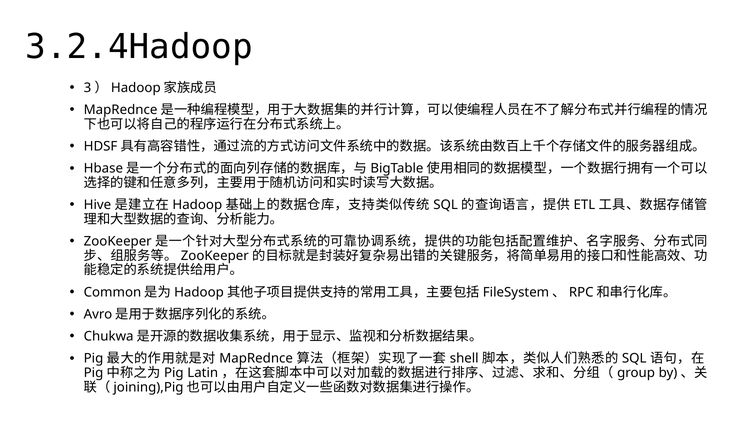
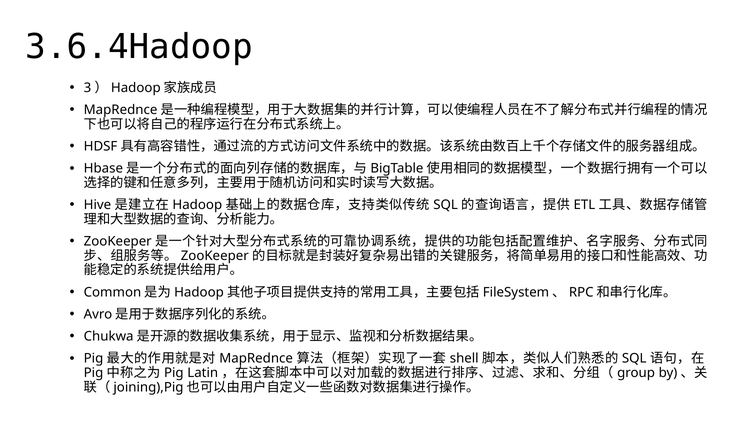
3.2.4Hadoop: 3.2.4Hadoop -> 3.6.4Hadoop
